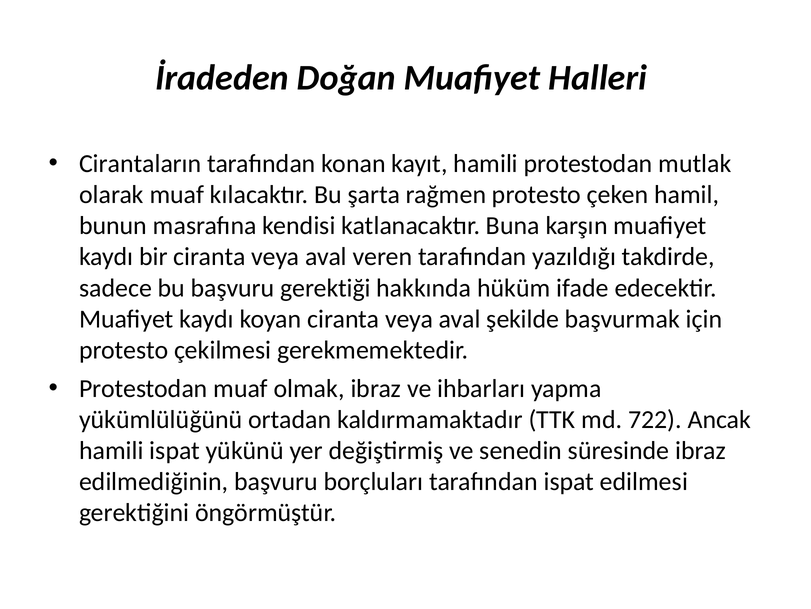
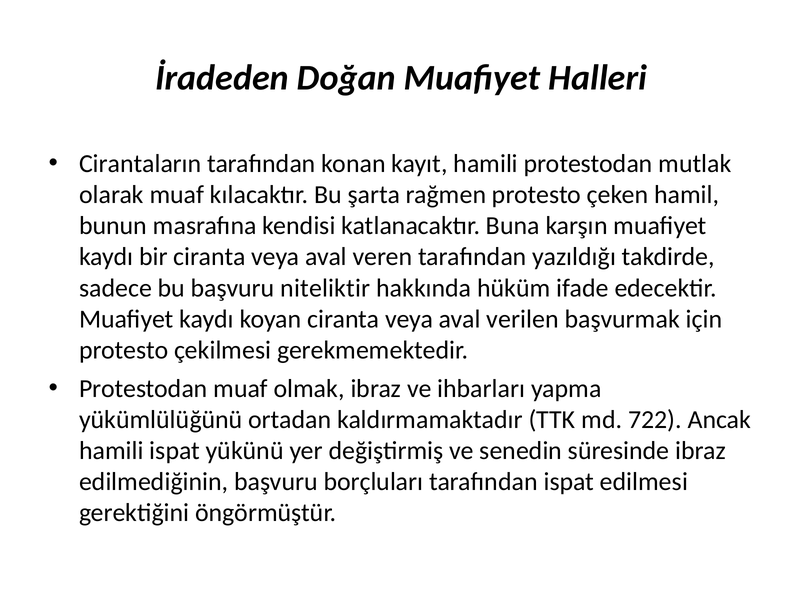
gerektiği: gerektiği -> niteliktir
şekilde: şekilde -> verilen
